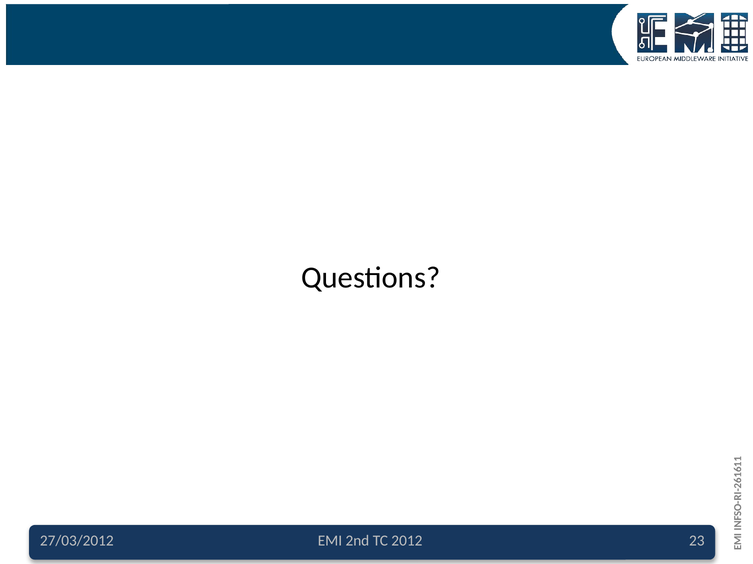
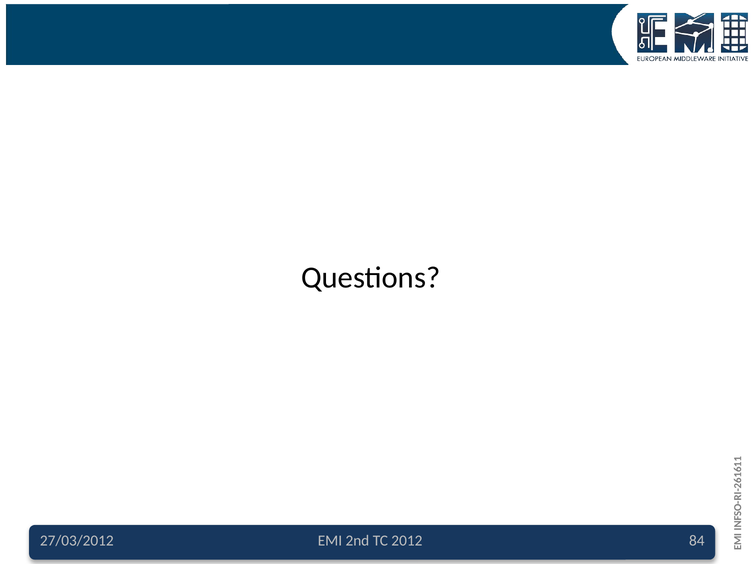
23: 23 -> 84
